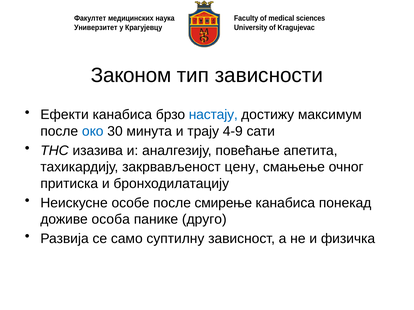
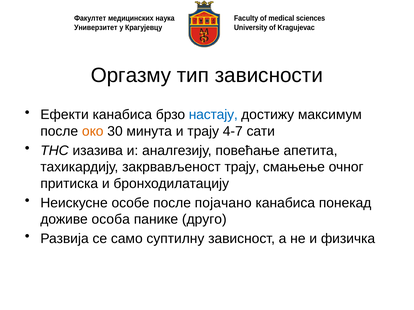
Законом: Законом -> Оргазму
око colour: blue -> orange
4-9: 4-9 -> 4-7
закрвављеност цену: цену -> трају
смирење: смирење -> појачано
